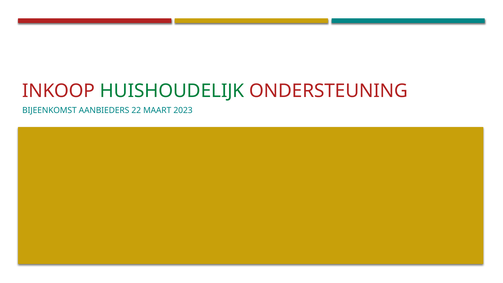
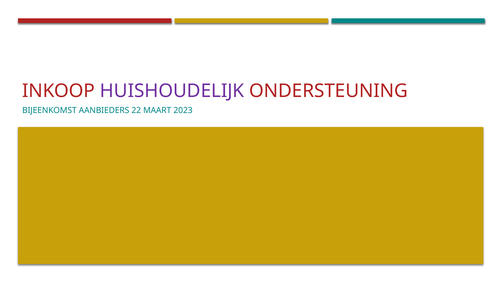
HUISHOUDELIJK colour: green -> purple
